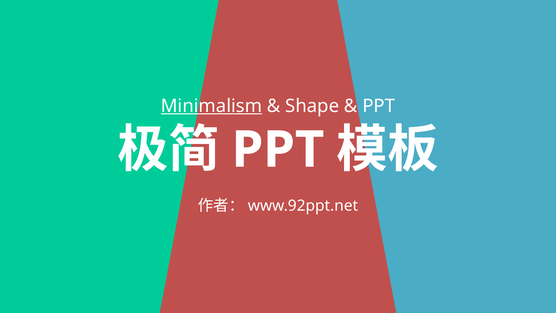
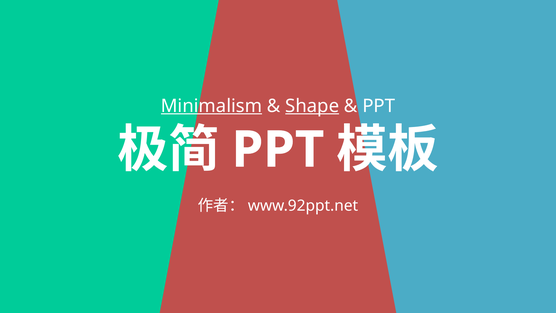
Shape underline: none -> present
